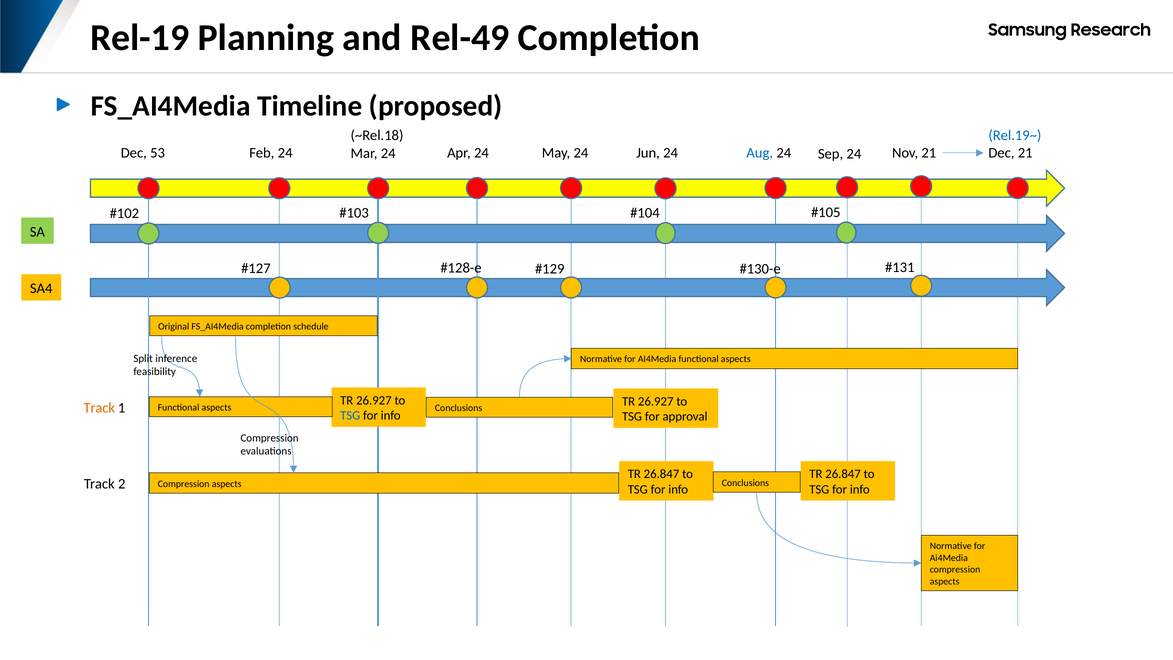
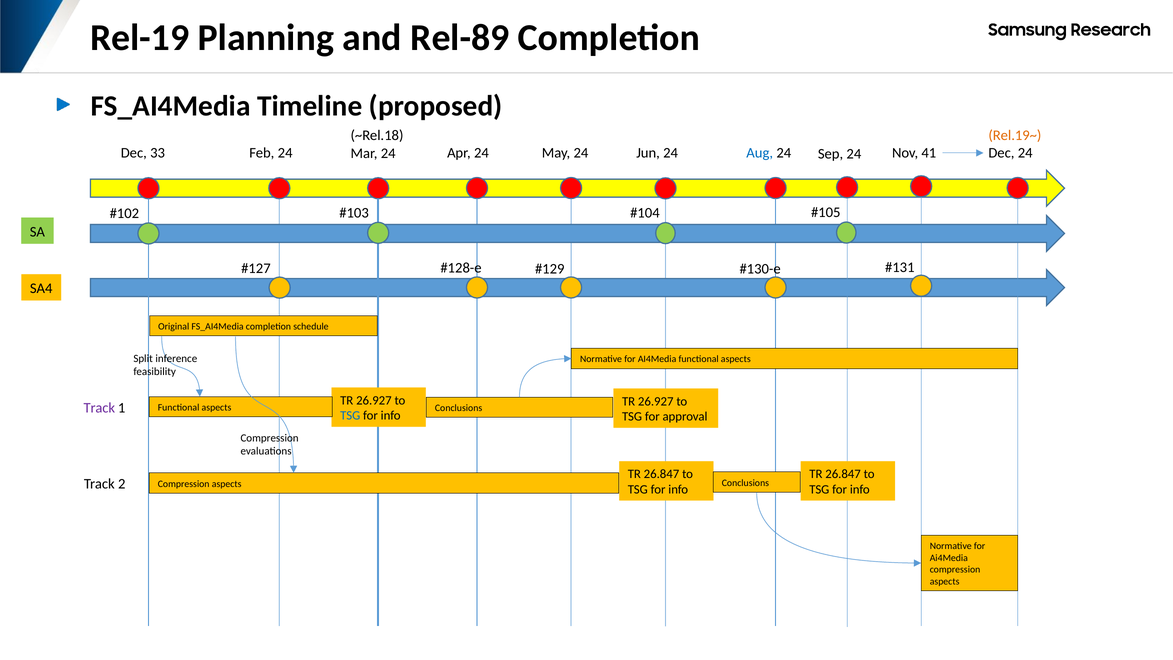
Rel-49: Rel-49 -> Rel-89
Rel.19~ colour: blue -> orange
53: 53 -> 33
Nov 21: 21 -> 41
Dec 21: 21 -> 24
Track at (99, 408) colour: orange -> purple
